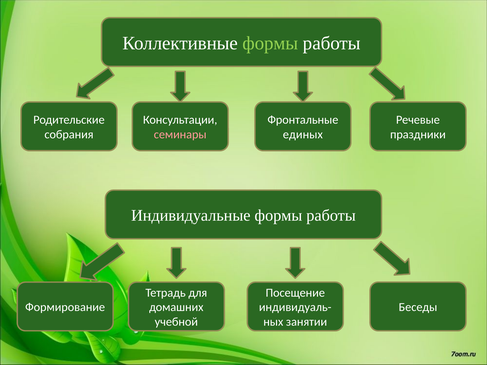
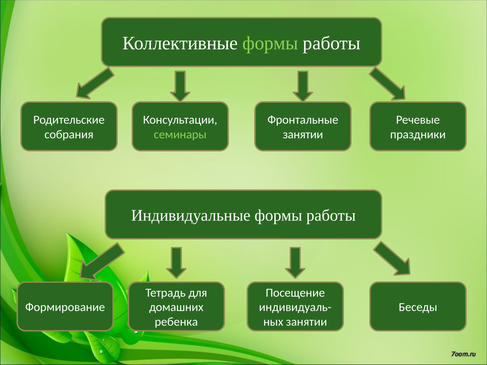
семинары colour: pink -> light green
единых at (303, 135): единых -> занятии
учебной: учебной -> ребенка
